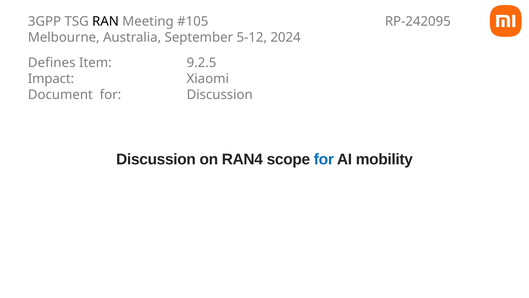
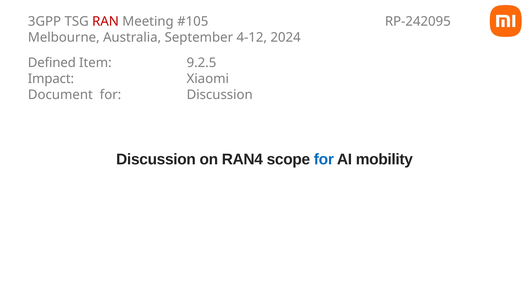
RAN colour: black -> red
5-12: 5-12 -> 4-12
Defines: Defines -> Defined
